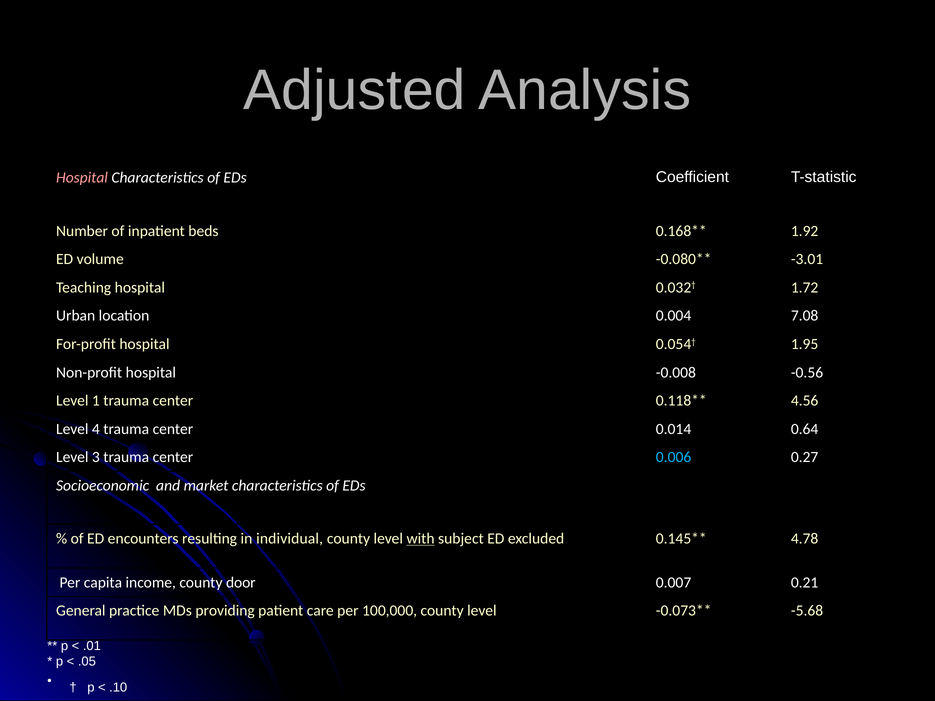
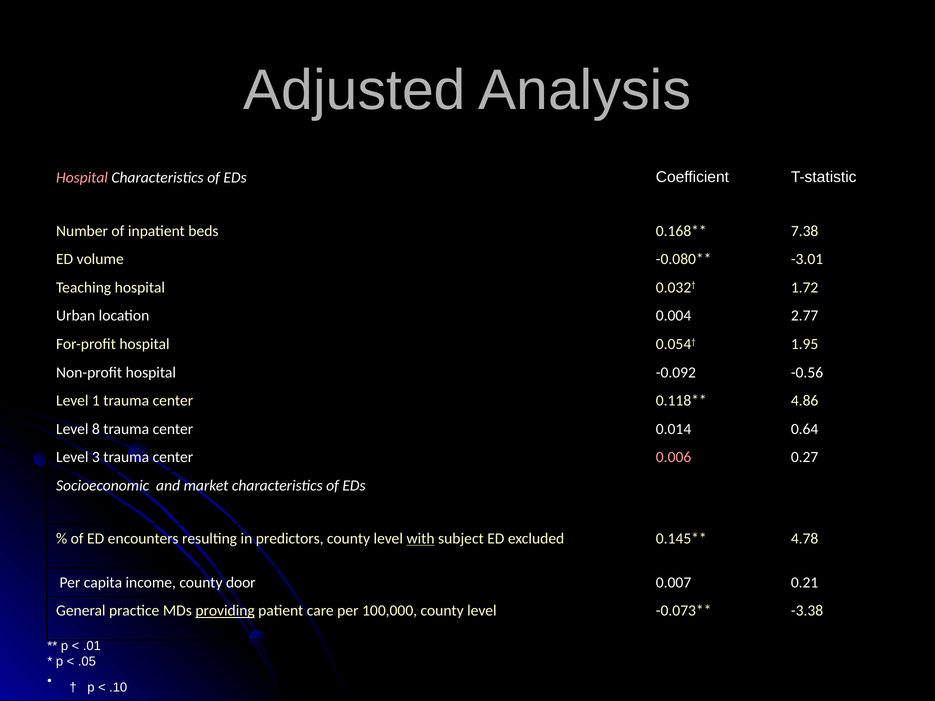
1.92: 1.92 -> 7.38
7.08: 7.08 -> 2.77
-0.008: -0.008 -> -0.092
4.56: 4.56 -> 4.86
4: 4 -> 8
0.006 colour: light blue -> pink
individual: individual -> predictors
providing underline: none -> present
-5.68: -5.68 -> -3.38
